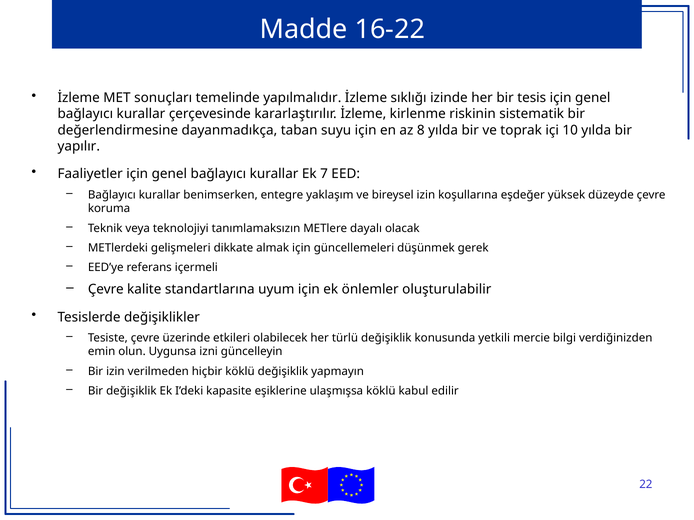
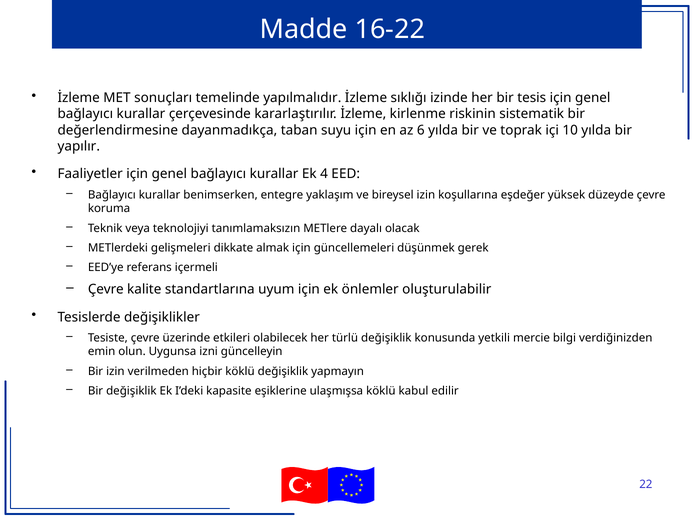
8: 8 -> 6
7: 7 -> 4
